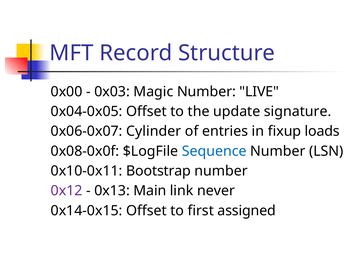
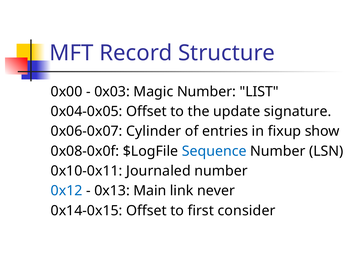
LIVE: LIVE -> LIST
loads: loads -> show
Bootstrap: Bootstrap -> Journaled
0x12 colour: purple -> blue
assigned: assigned -> consider
